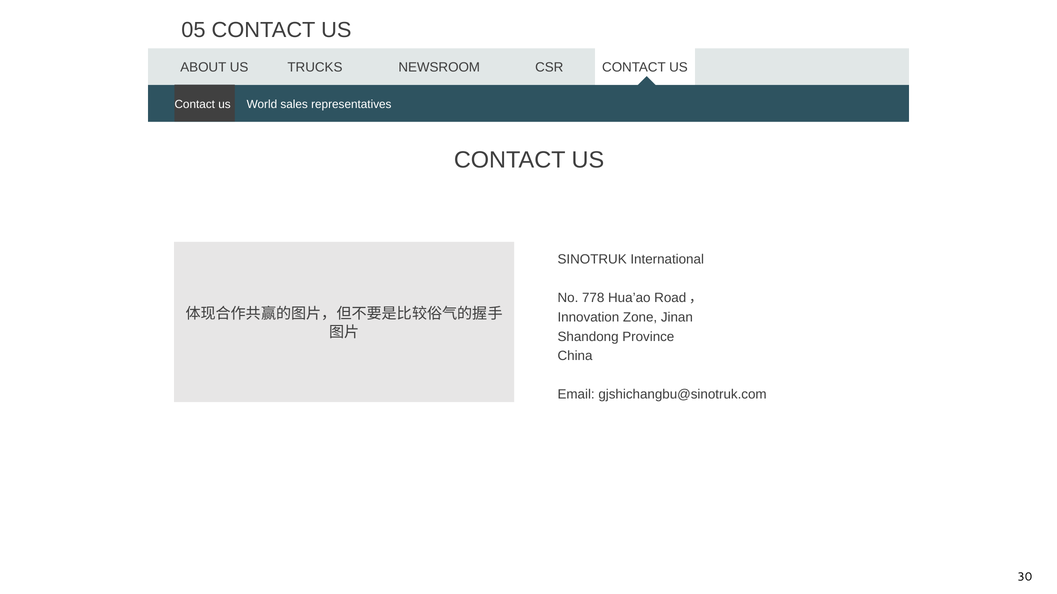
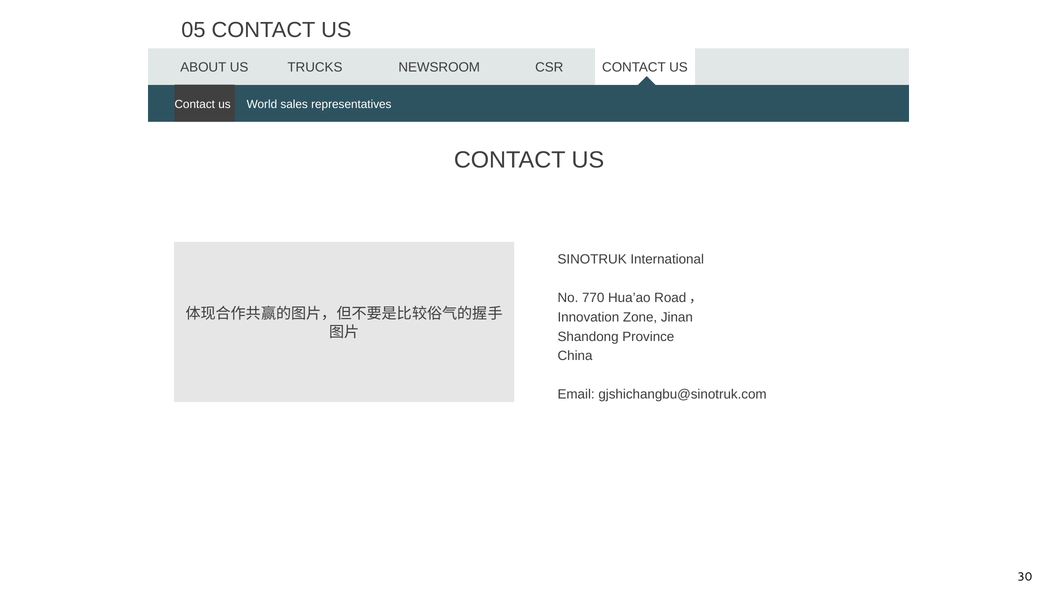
778: 778 -> 770
